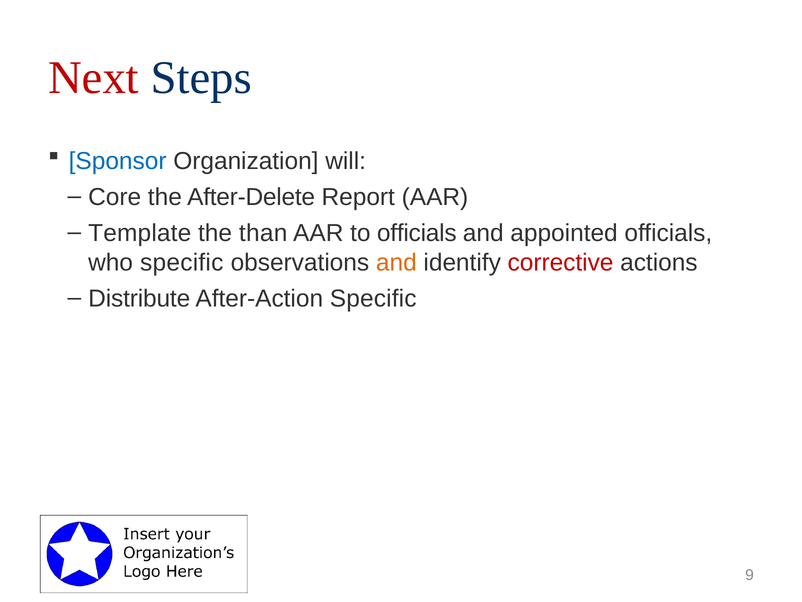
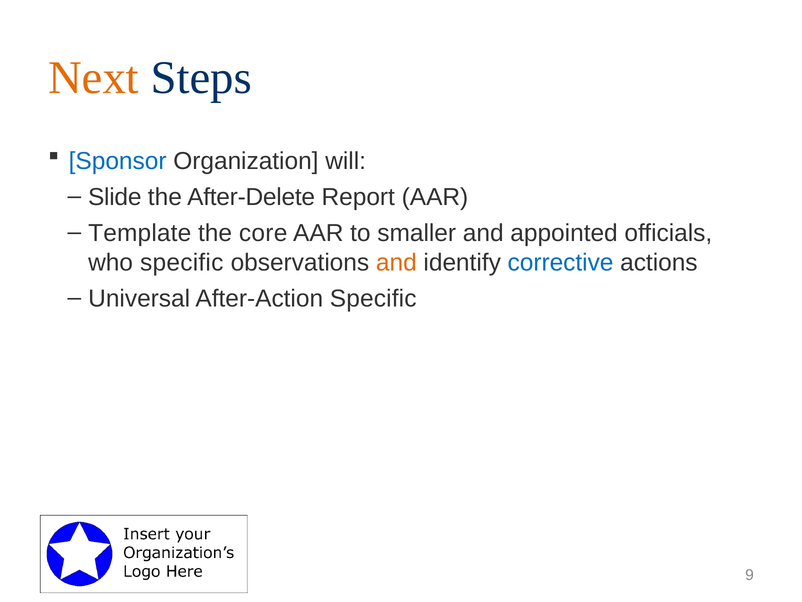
Next colour: red -> orange
Core: Core -> Slide
than: than -> core
to officials: officials -> smaller
corrective colour: red -> blue
Distribute: Distribute -> Universal
